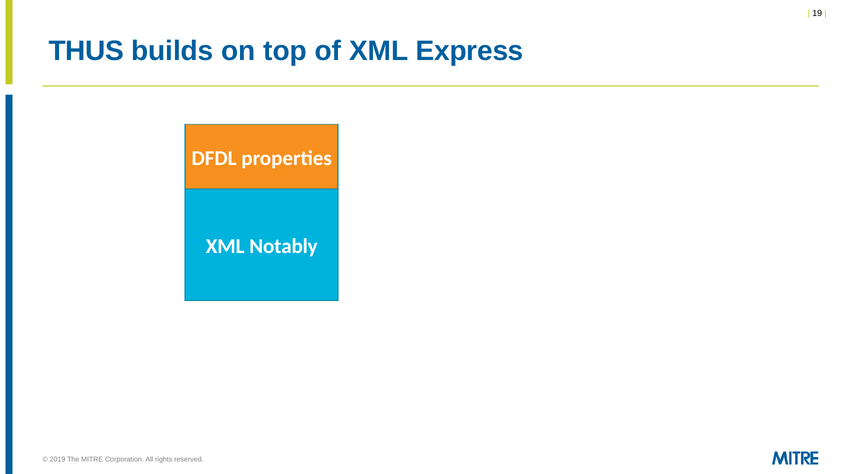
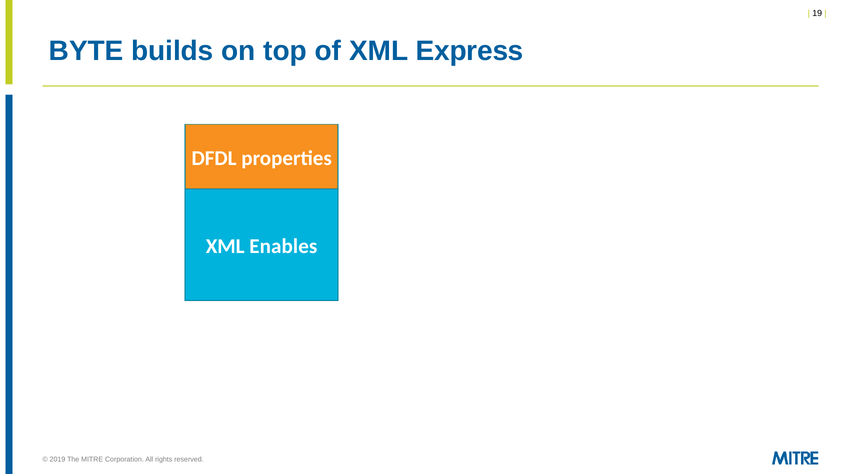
THUS: THUS -> BYTE
Notably: Notably -> Enables
